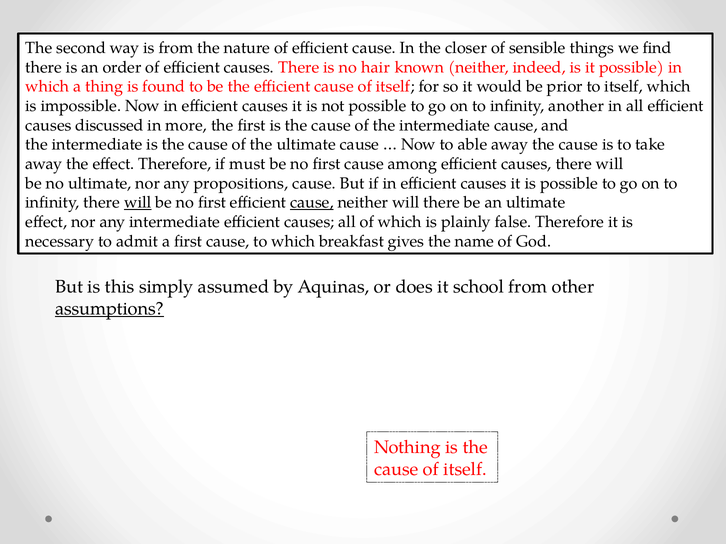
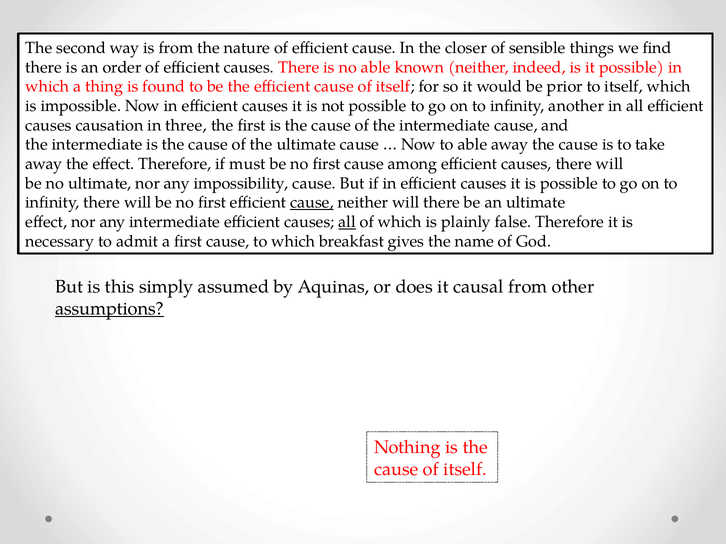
no hair: hair -> able
discussed: discussed -> causation
more: more -> three
propositions: propositions -> impossibility
will at (138, 203) underline: present -> none
all at (347, 222) underline: none -> present
school: school -> causal
